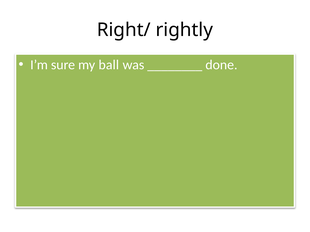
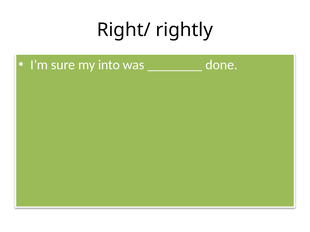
ball: ball -> into
